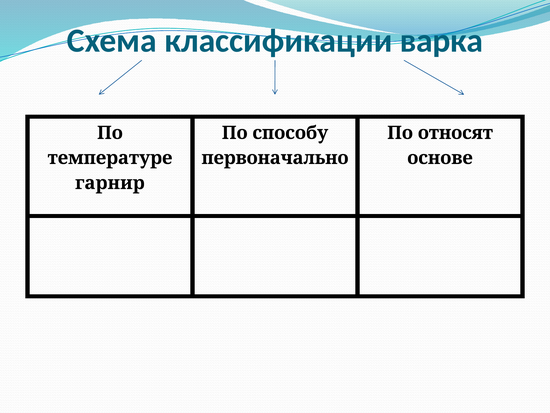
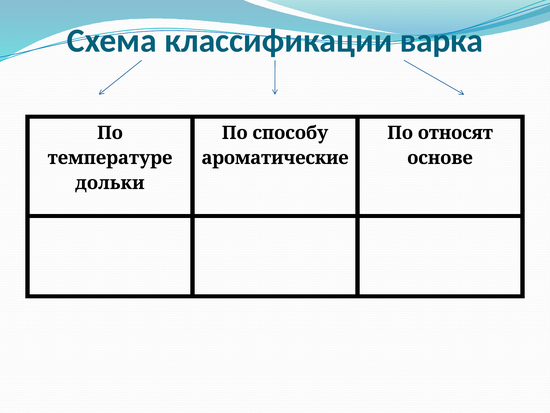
первоначально: первоначально -> ароматические
гарнир: гарнир -> дольки
